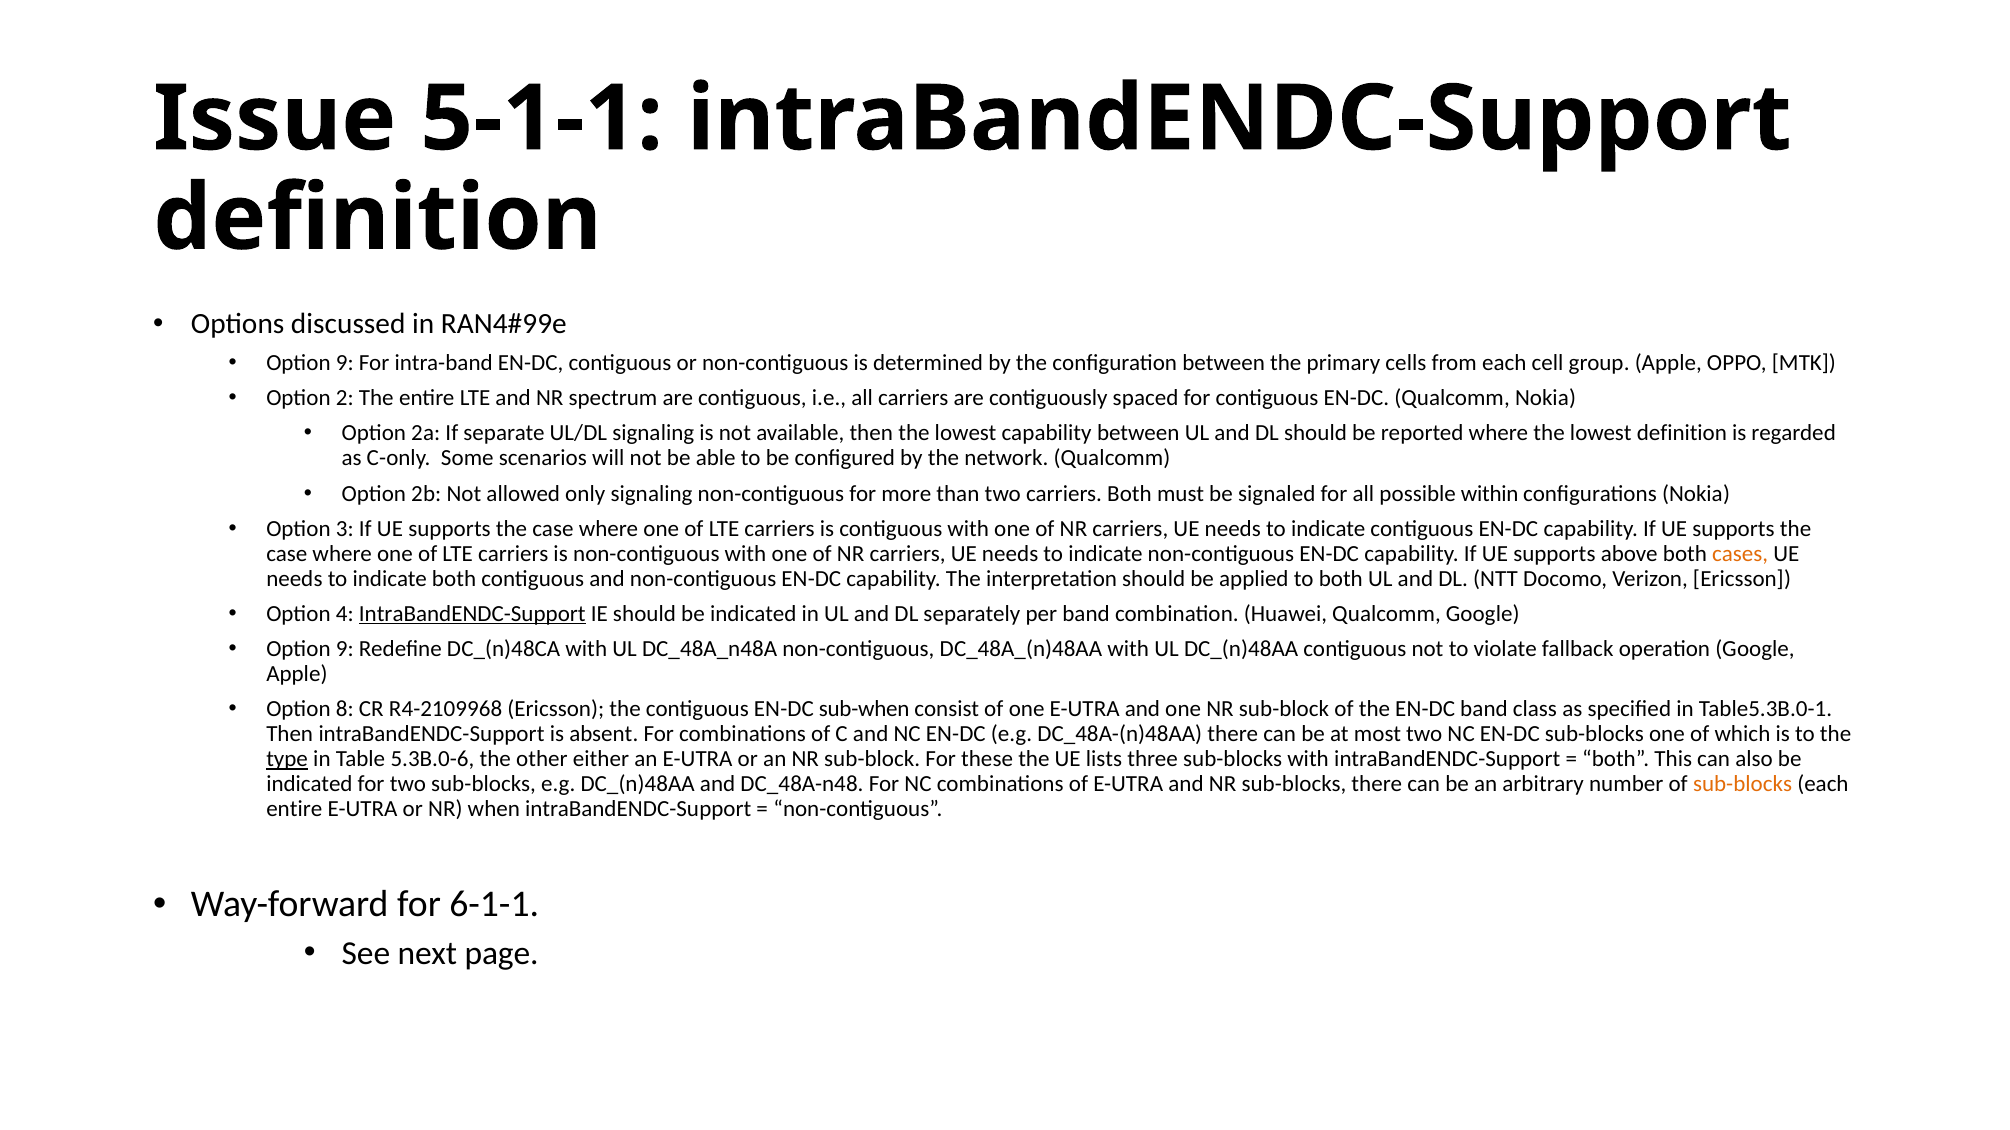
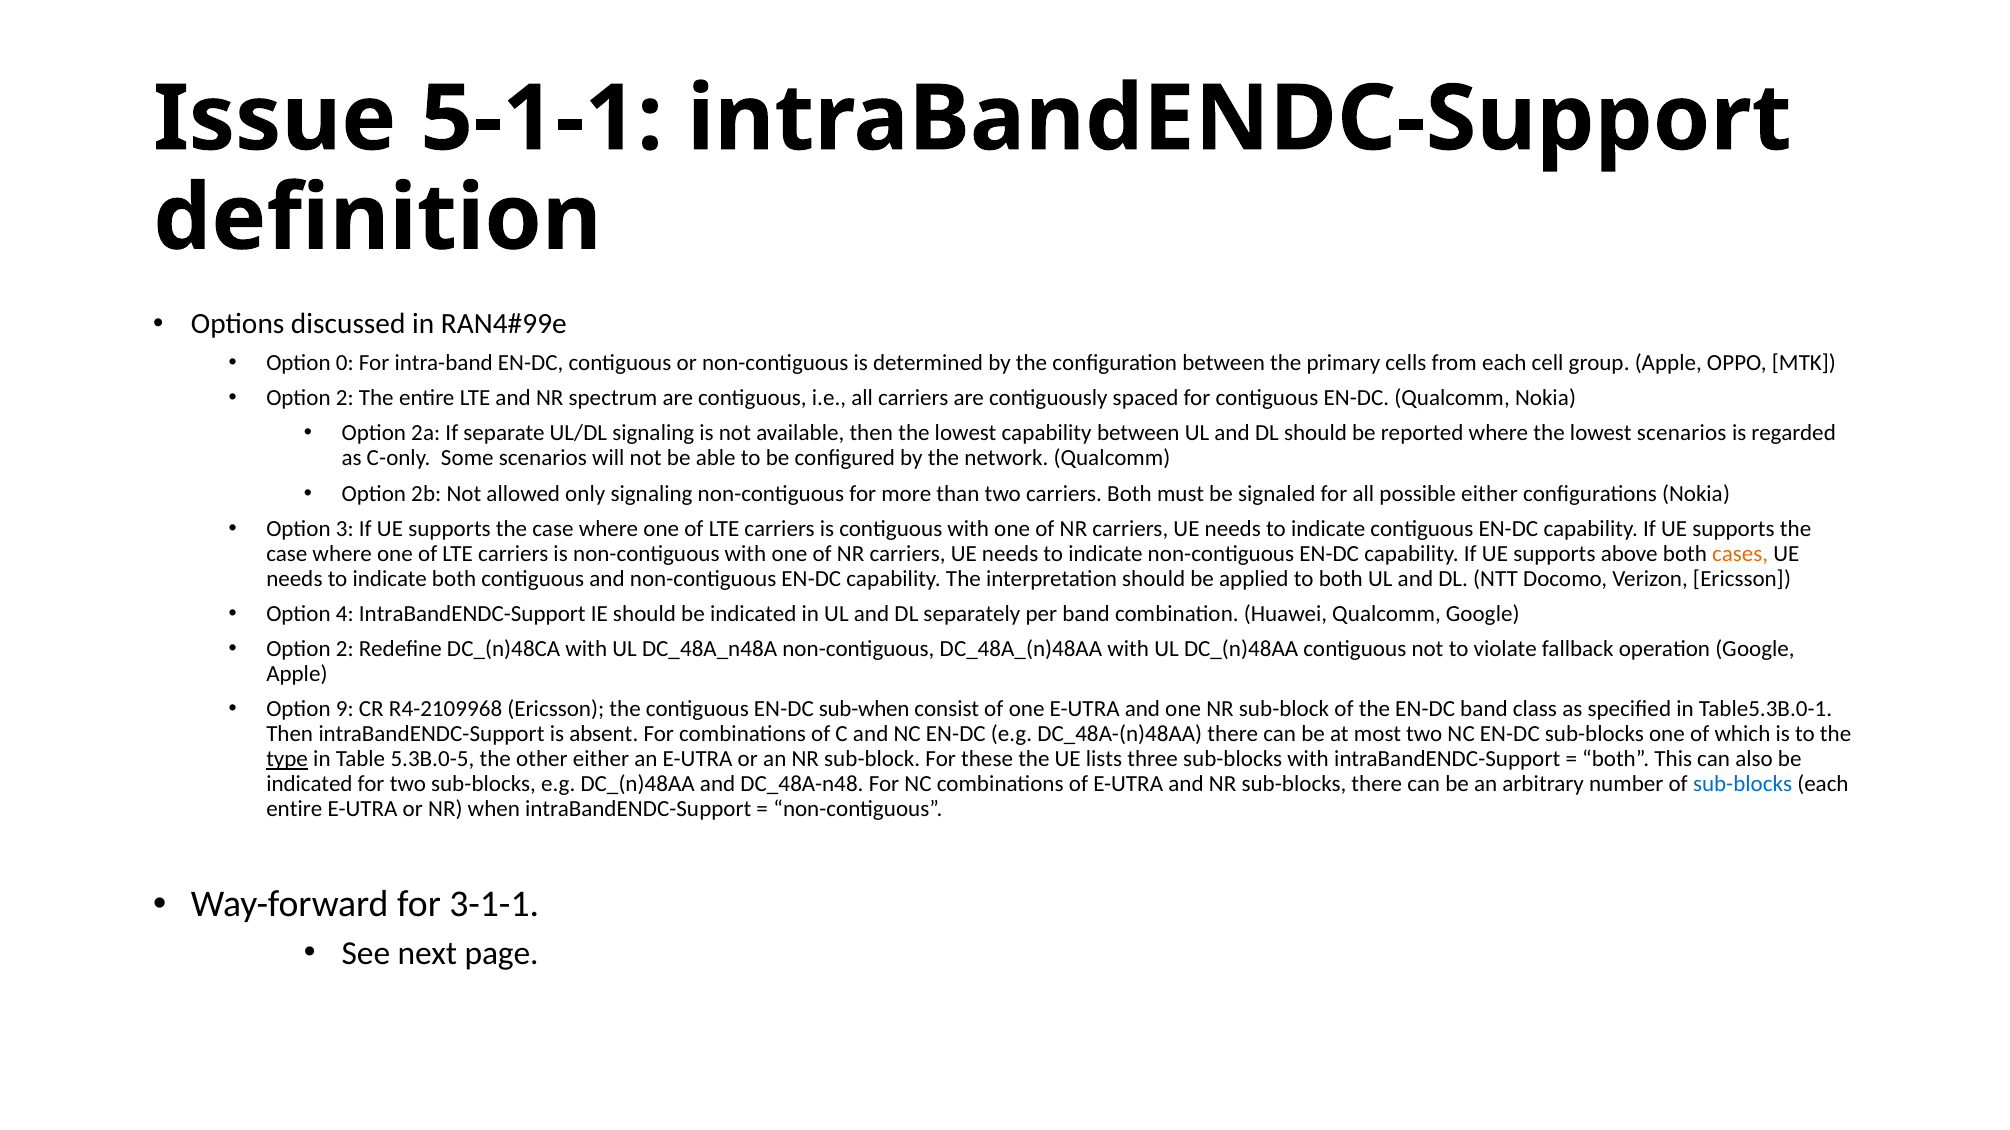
9 at (345, 363): 9 -> 0
lowest definition: definition -> scenarios
possible within: within -> either
IntraBandENDC-Support at (472, 614) underline: present -> none
9 at (345, 649): 9 -> 2
8: 8 -> 9
5.3B.0-6: 5.3B.0-6 -> 5.3B.0-5
sub-blocks at (1743, 784) colour: orange -> blue
6-1-1: 6-1-1 -> 3-1-1
